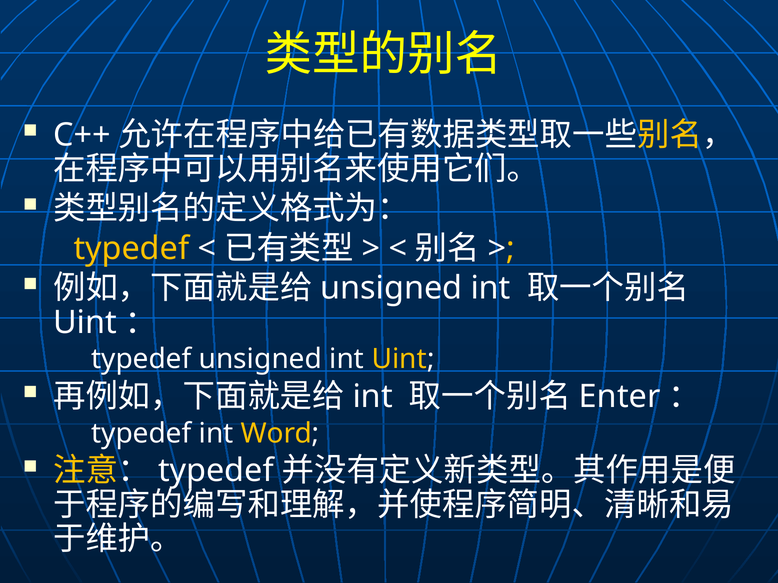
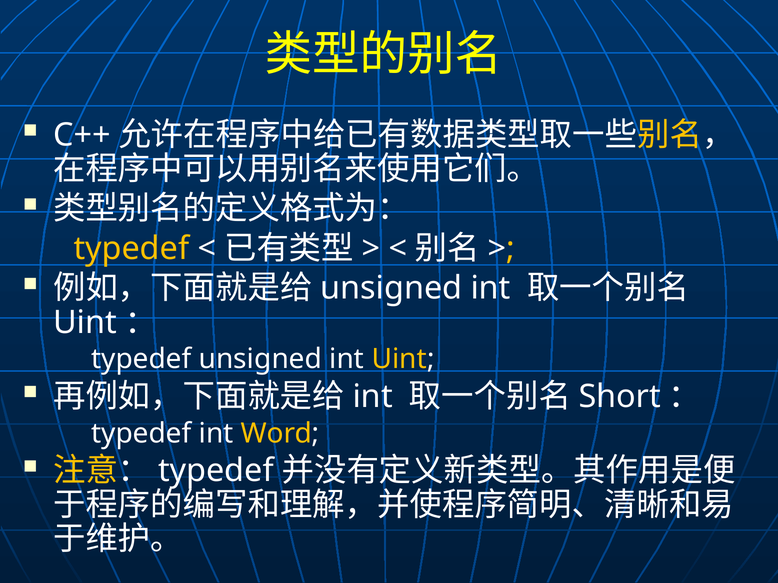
Enter: Enter -> Short
